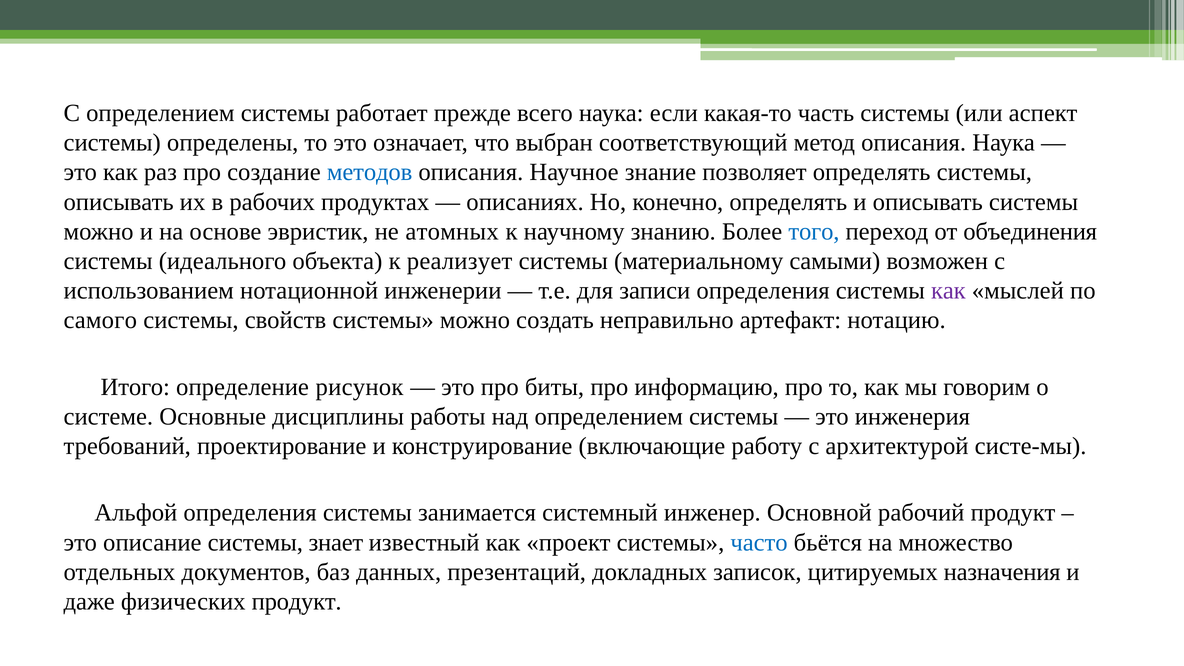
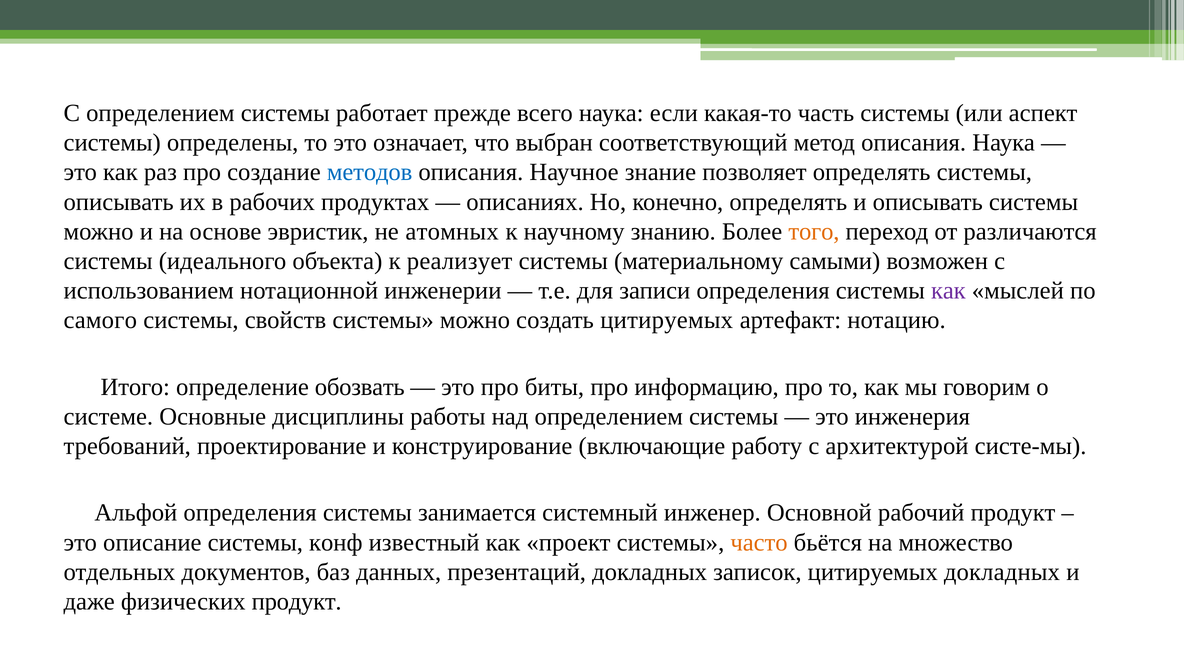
того colour: blue -> orange
объединения: объединения -> различаются
создать неправильно: неправильно -> цитируемых
рисунок: рисунок -> обозвать
знает: знает -> конф
часто colour: blue -> orange
цитируемых назначения: назначения -> докладных
